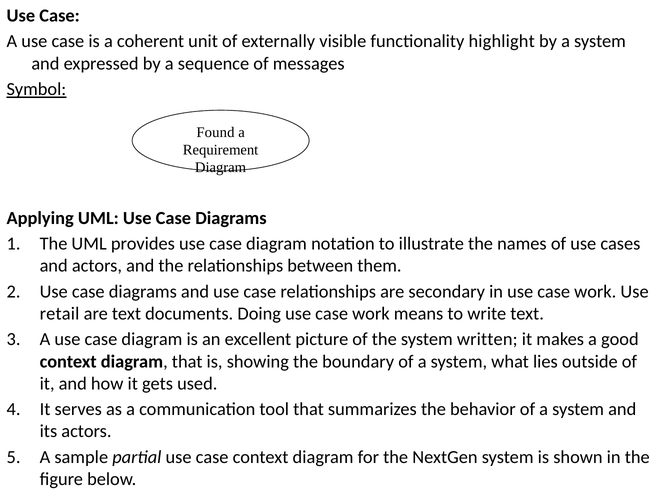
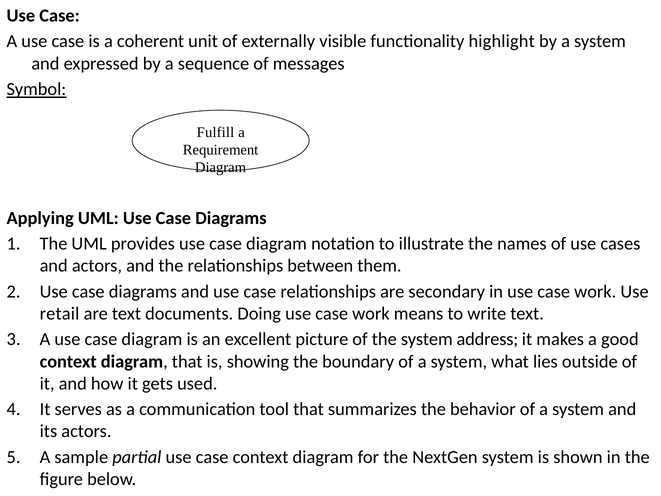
Found: Found -> Fulfill
written: written -> address
